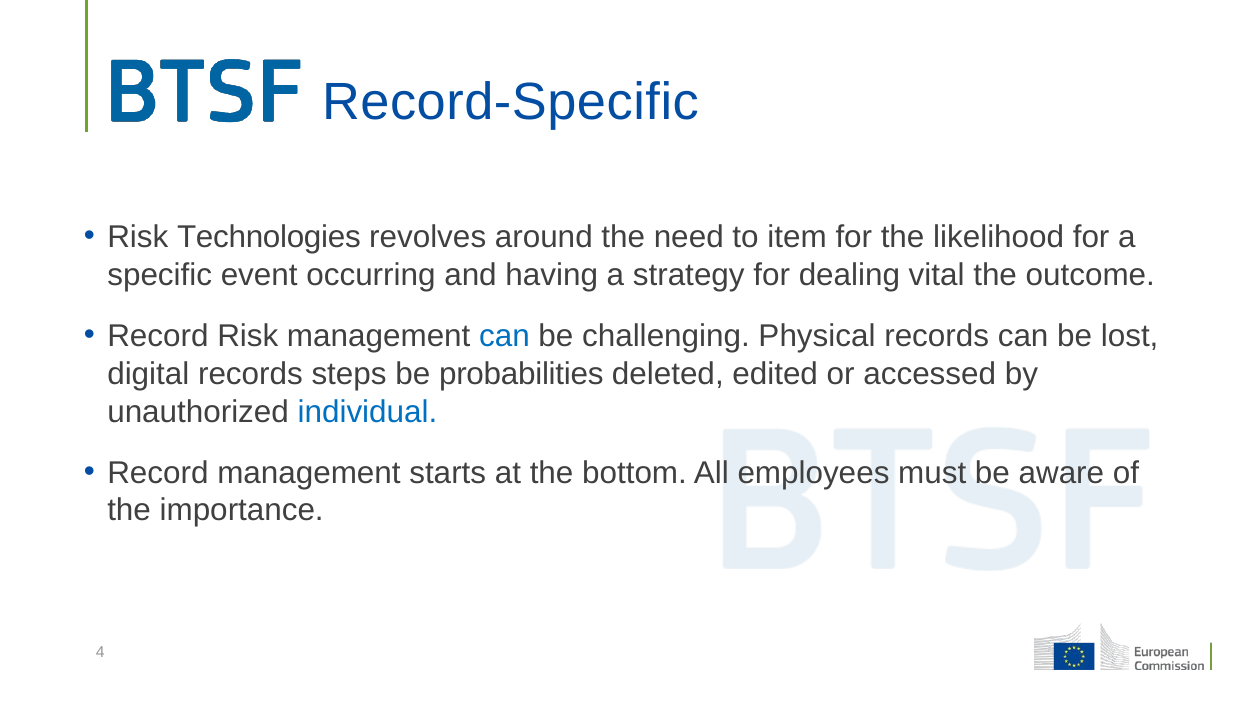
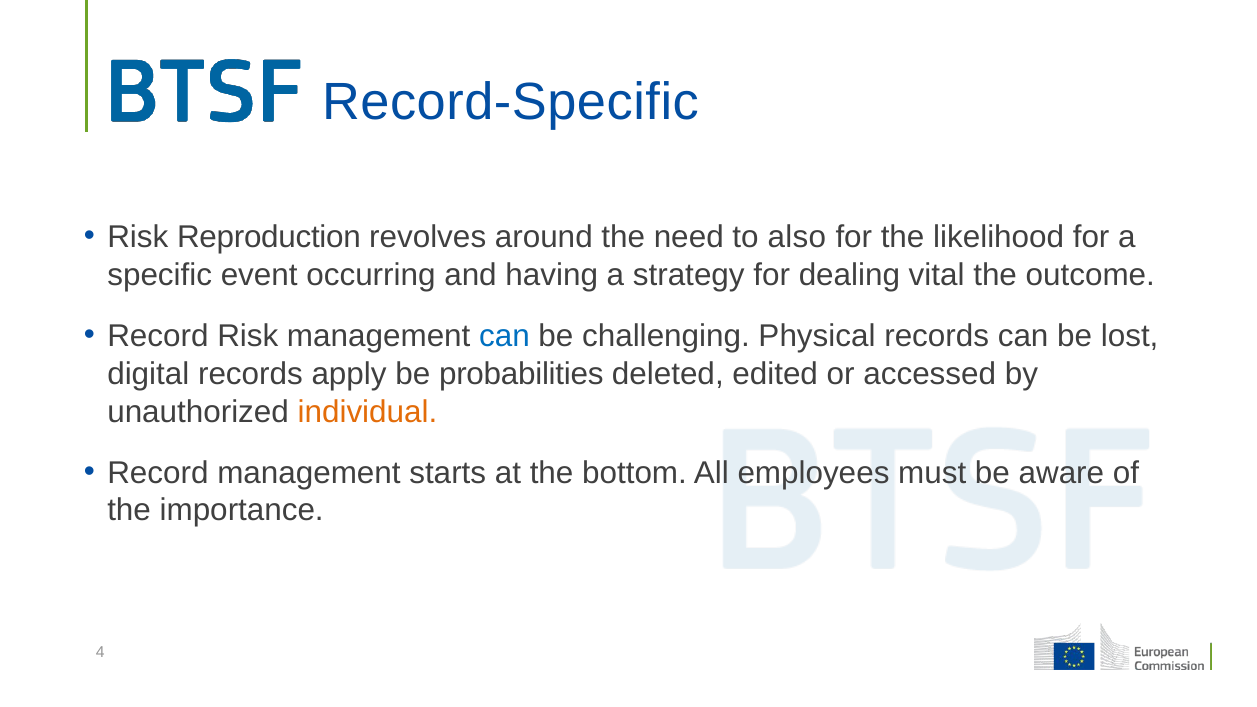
Technologies: Technologies -> Reproduction
item: item -> also
steps: steps -> apply
individual colour: blue -> orange
